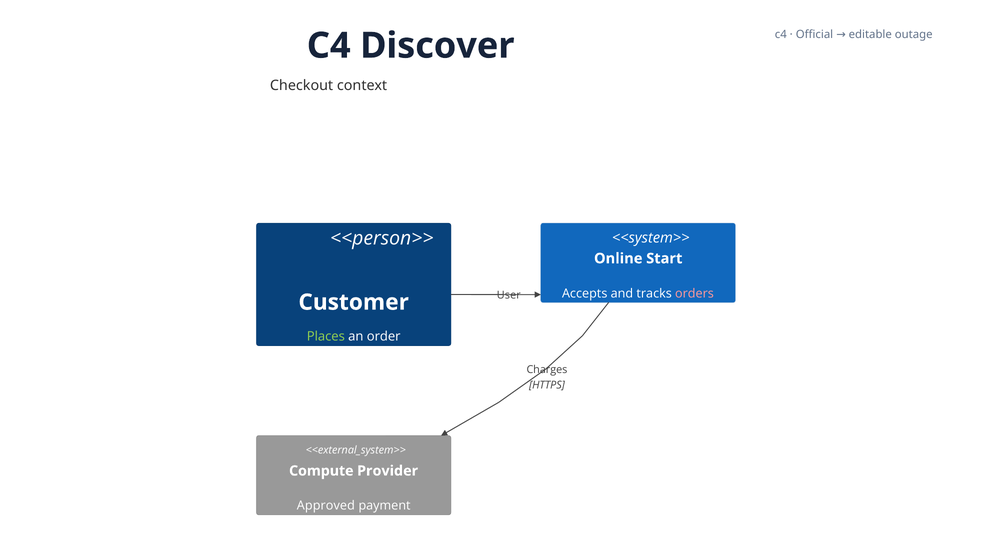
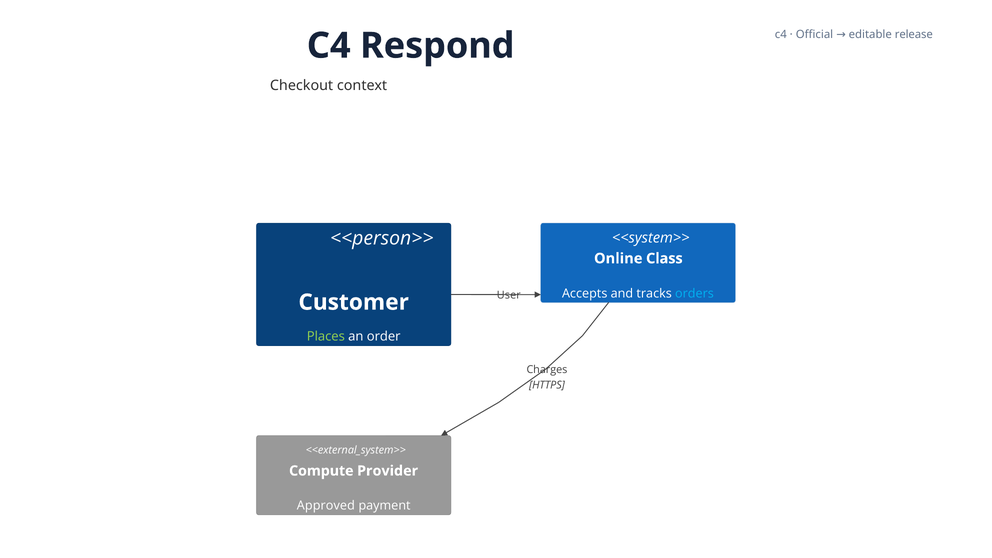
outage: outage -> release
Discover: Discover -> Respond
Start: Start -> Class
orders colour: pink -> light blue
